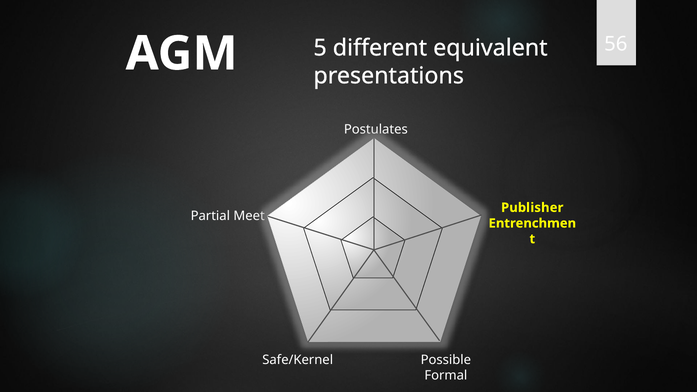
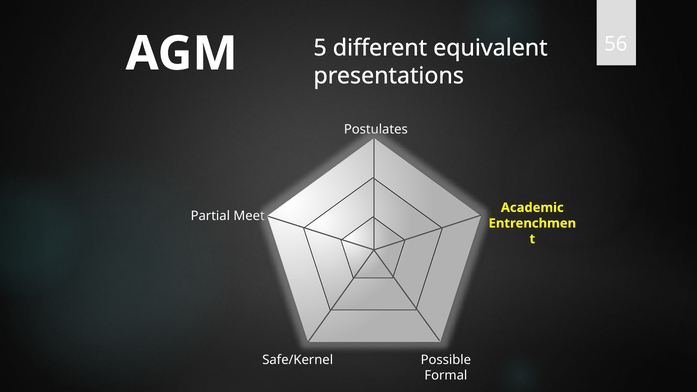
Publisher: Publisher -> Academic
